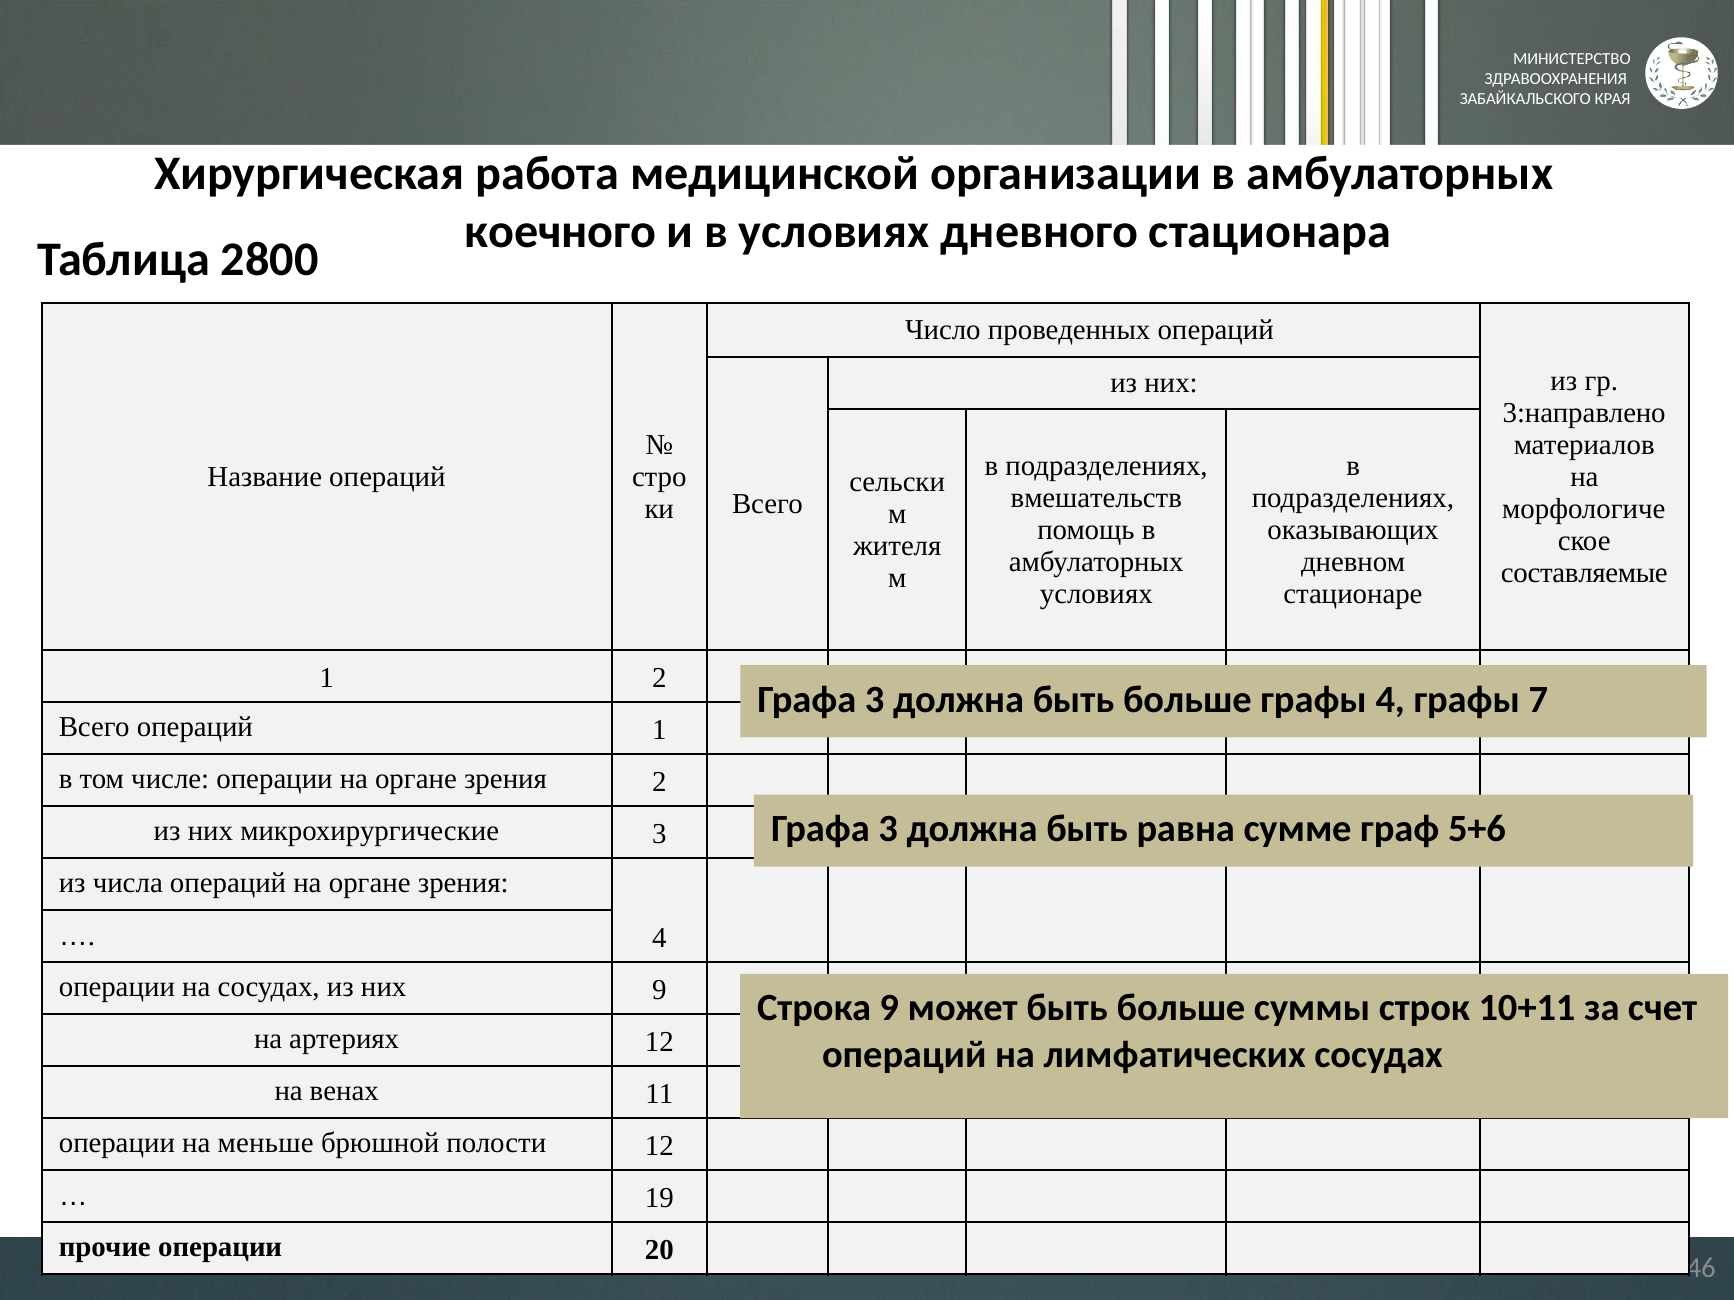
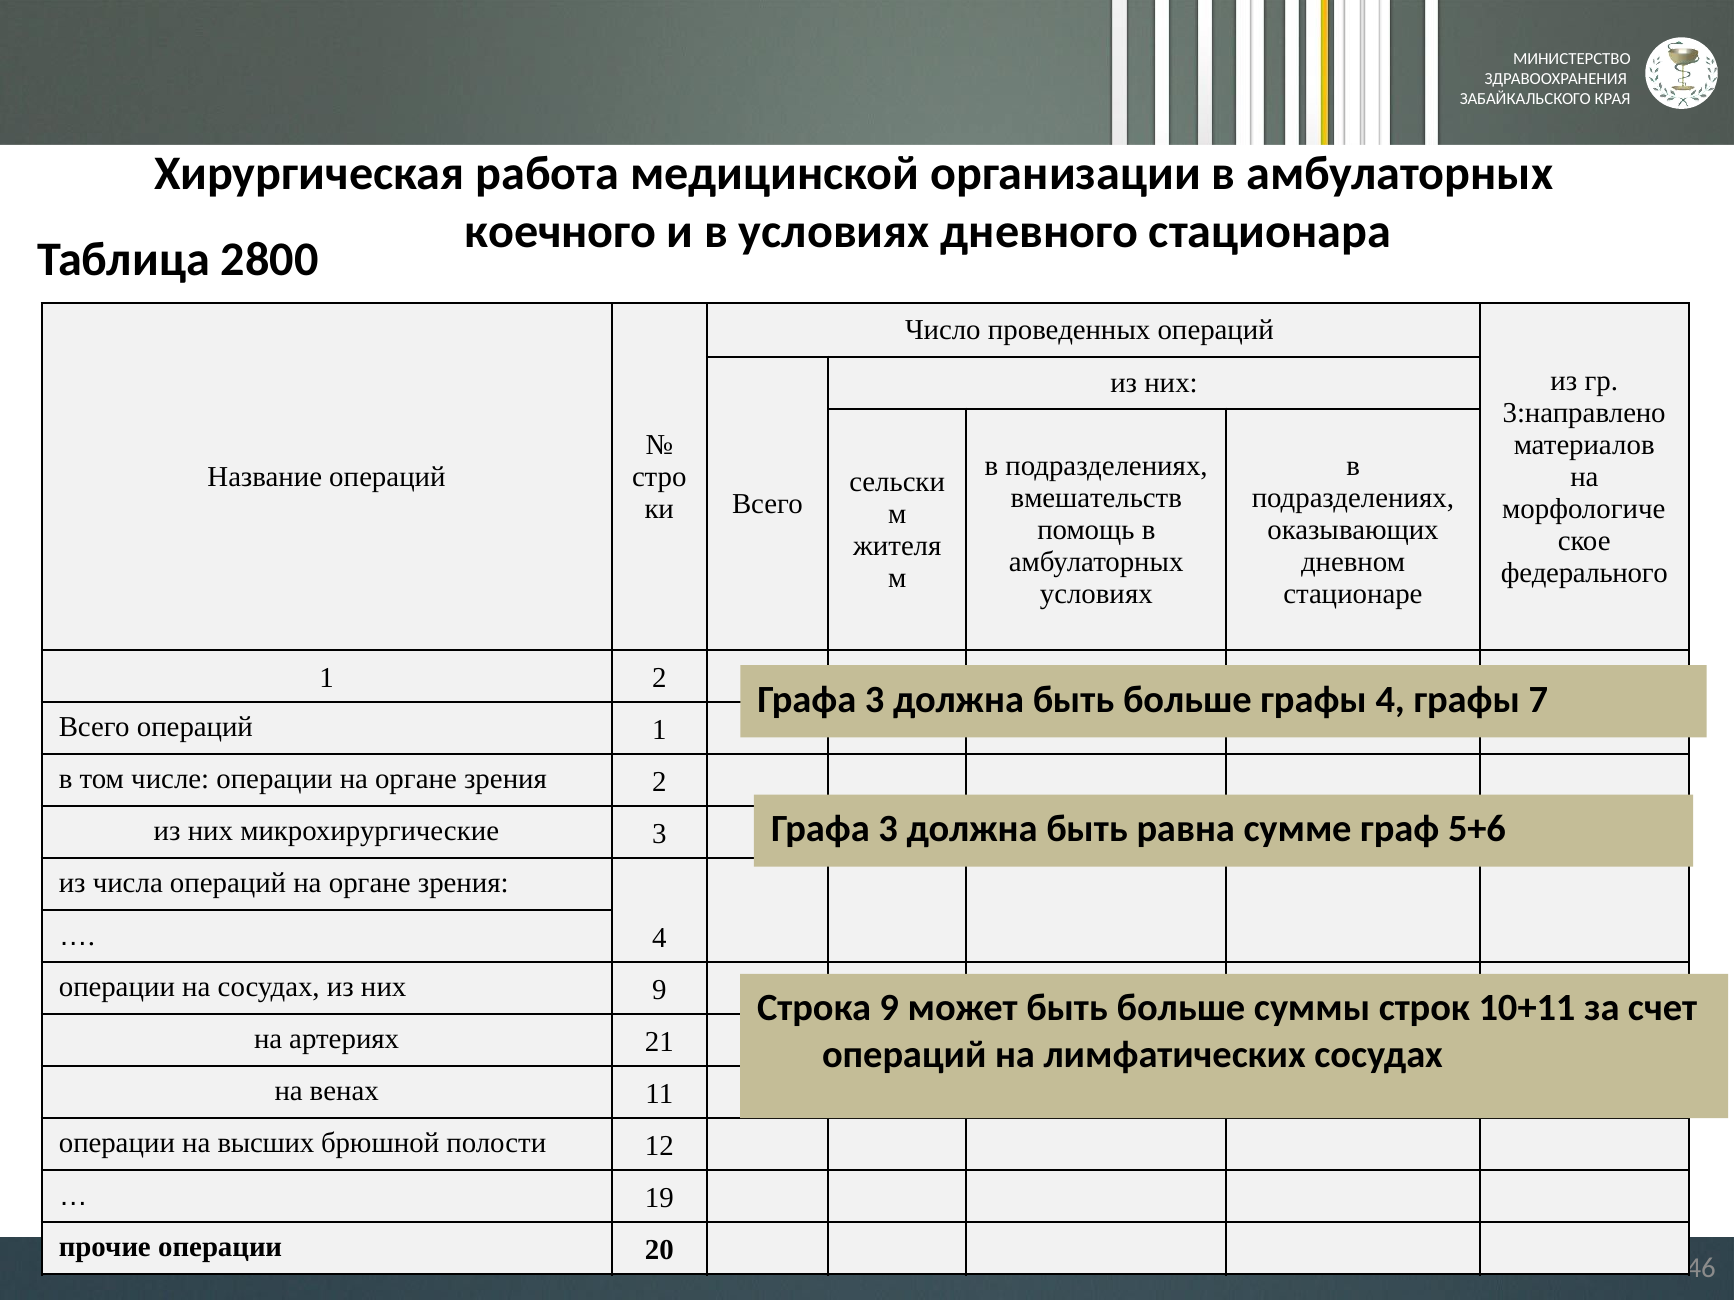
составляемые: составляемые -> федерального
артериях 12: 12 -> 21
меньше: меньше -> высших
